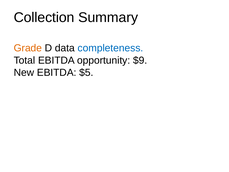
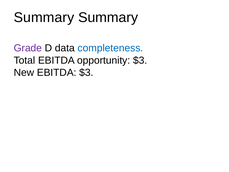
Collection at (44, 17): Collection -> Summary
Grade colour: orange -> purple
opportunity $9: $9 -> $3
EBITDA $5: $5 -> $3
